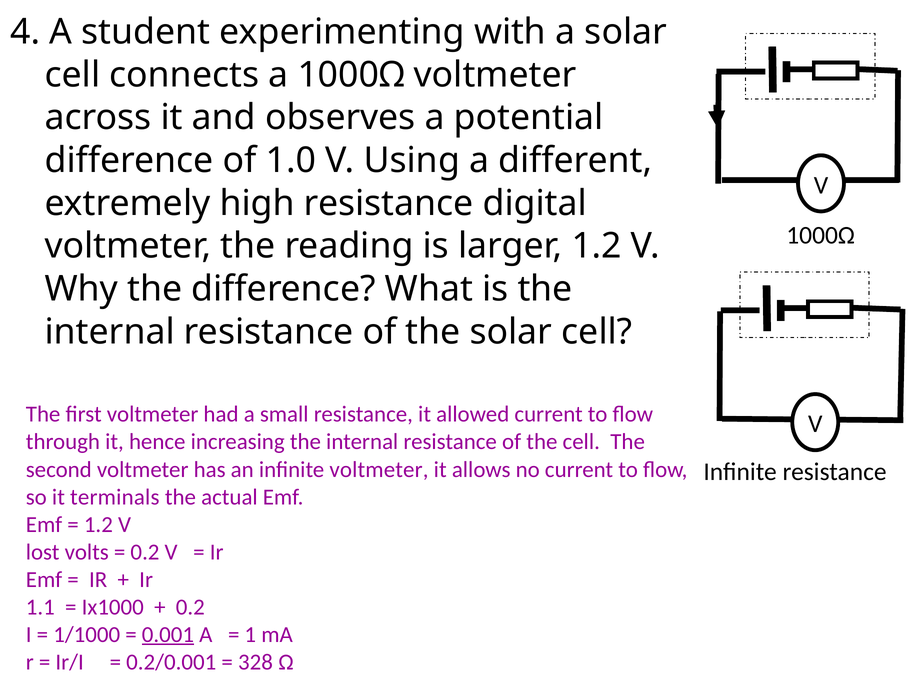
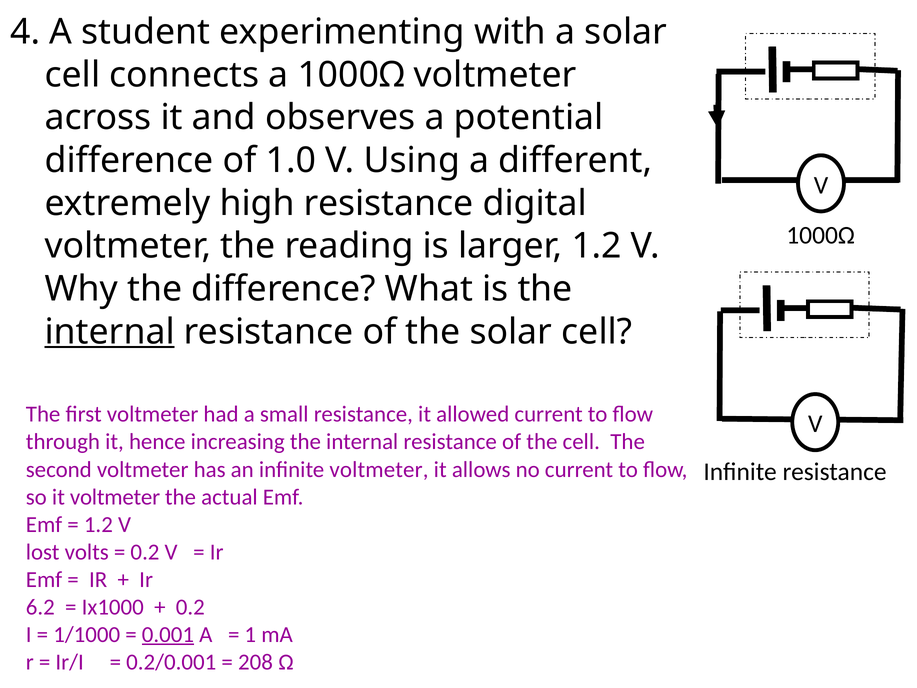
internal at (110, 332) underline: none -> present
it terminals: terminals -> voltmeter
1.1: 1.1 -> 6.2
328: 328 -> 208
